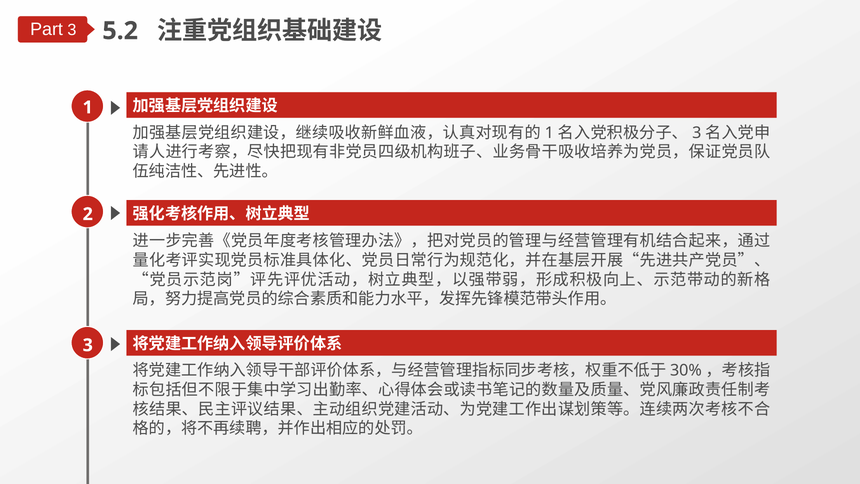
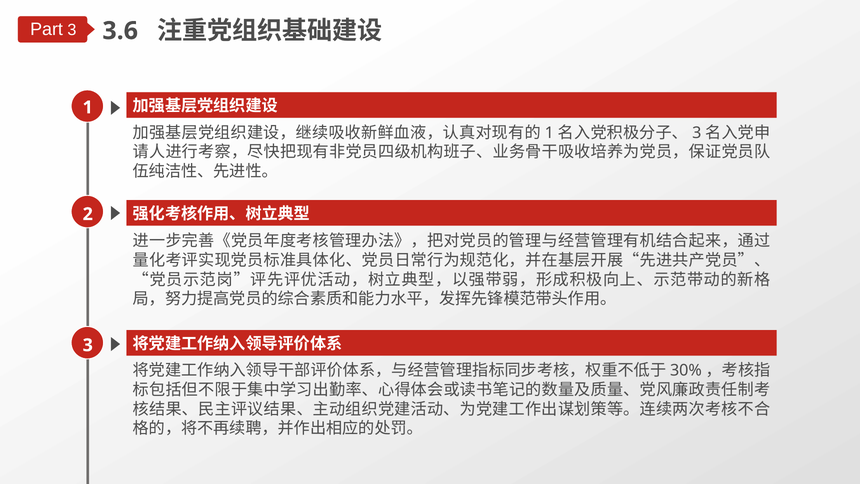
5.2: 5.2 -> 3.6
